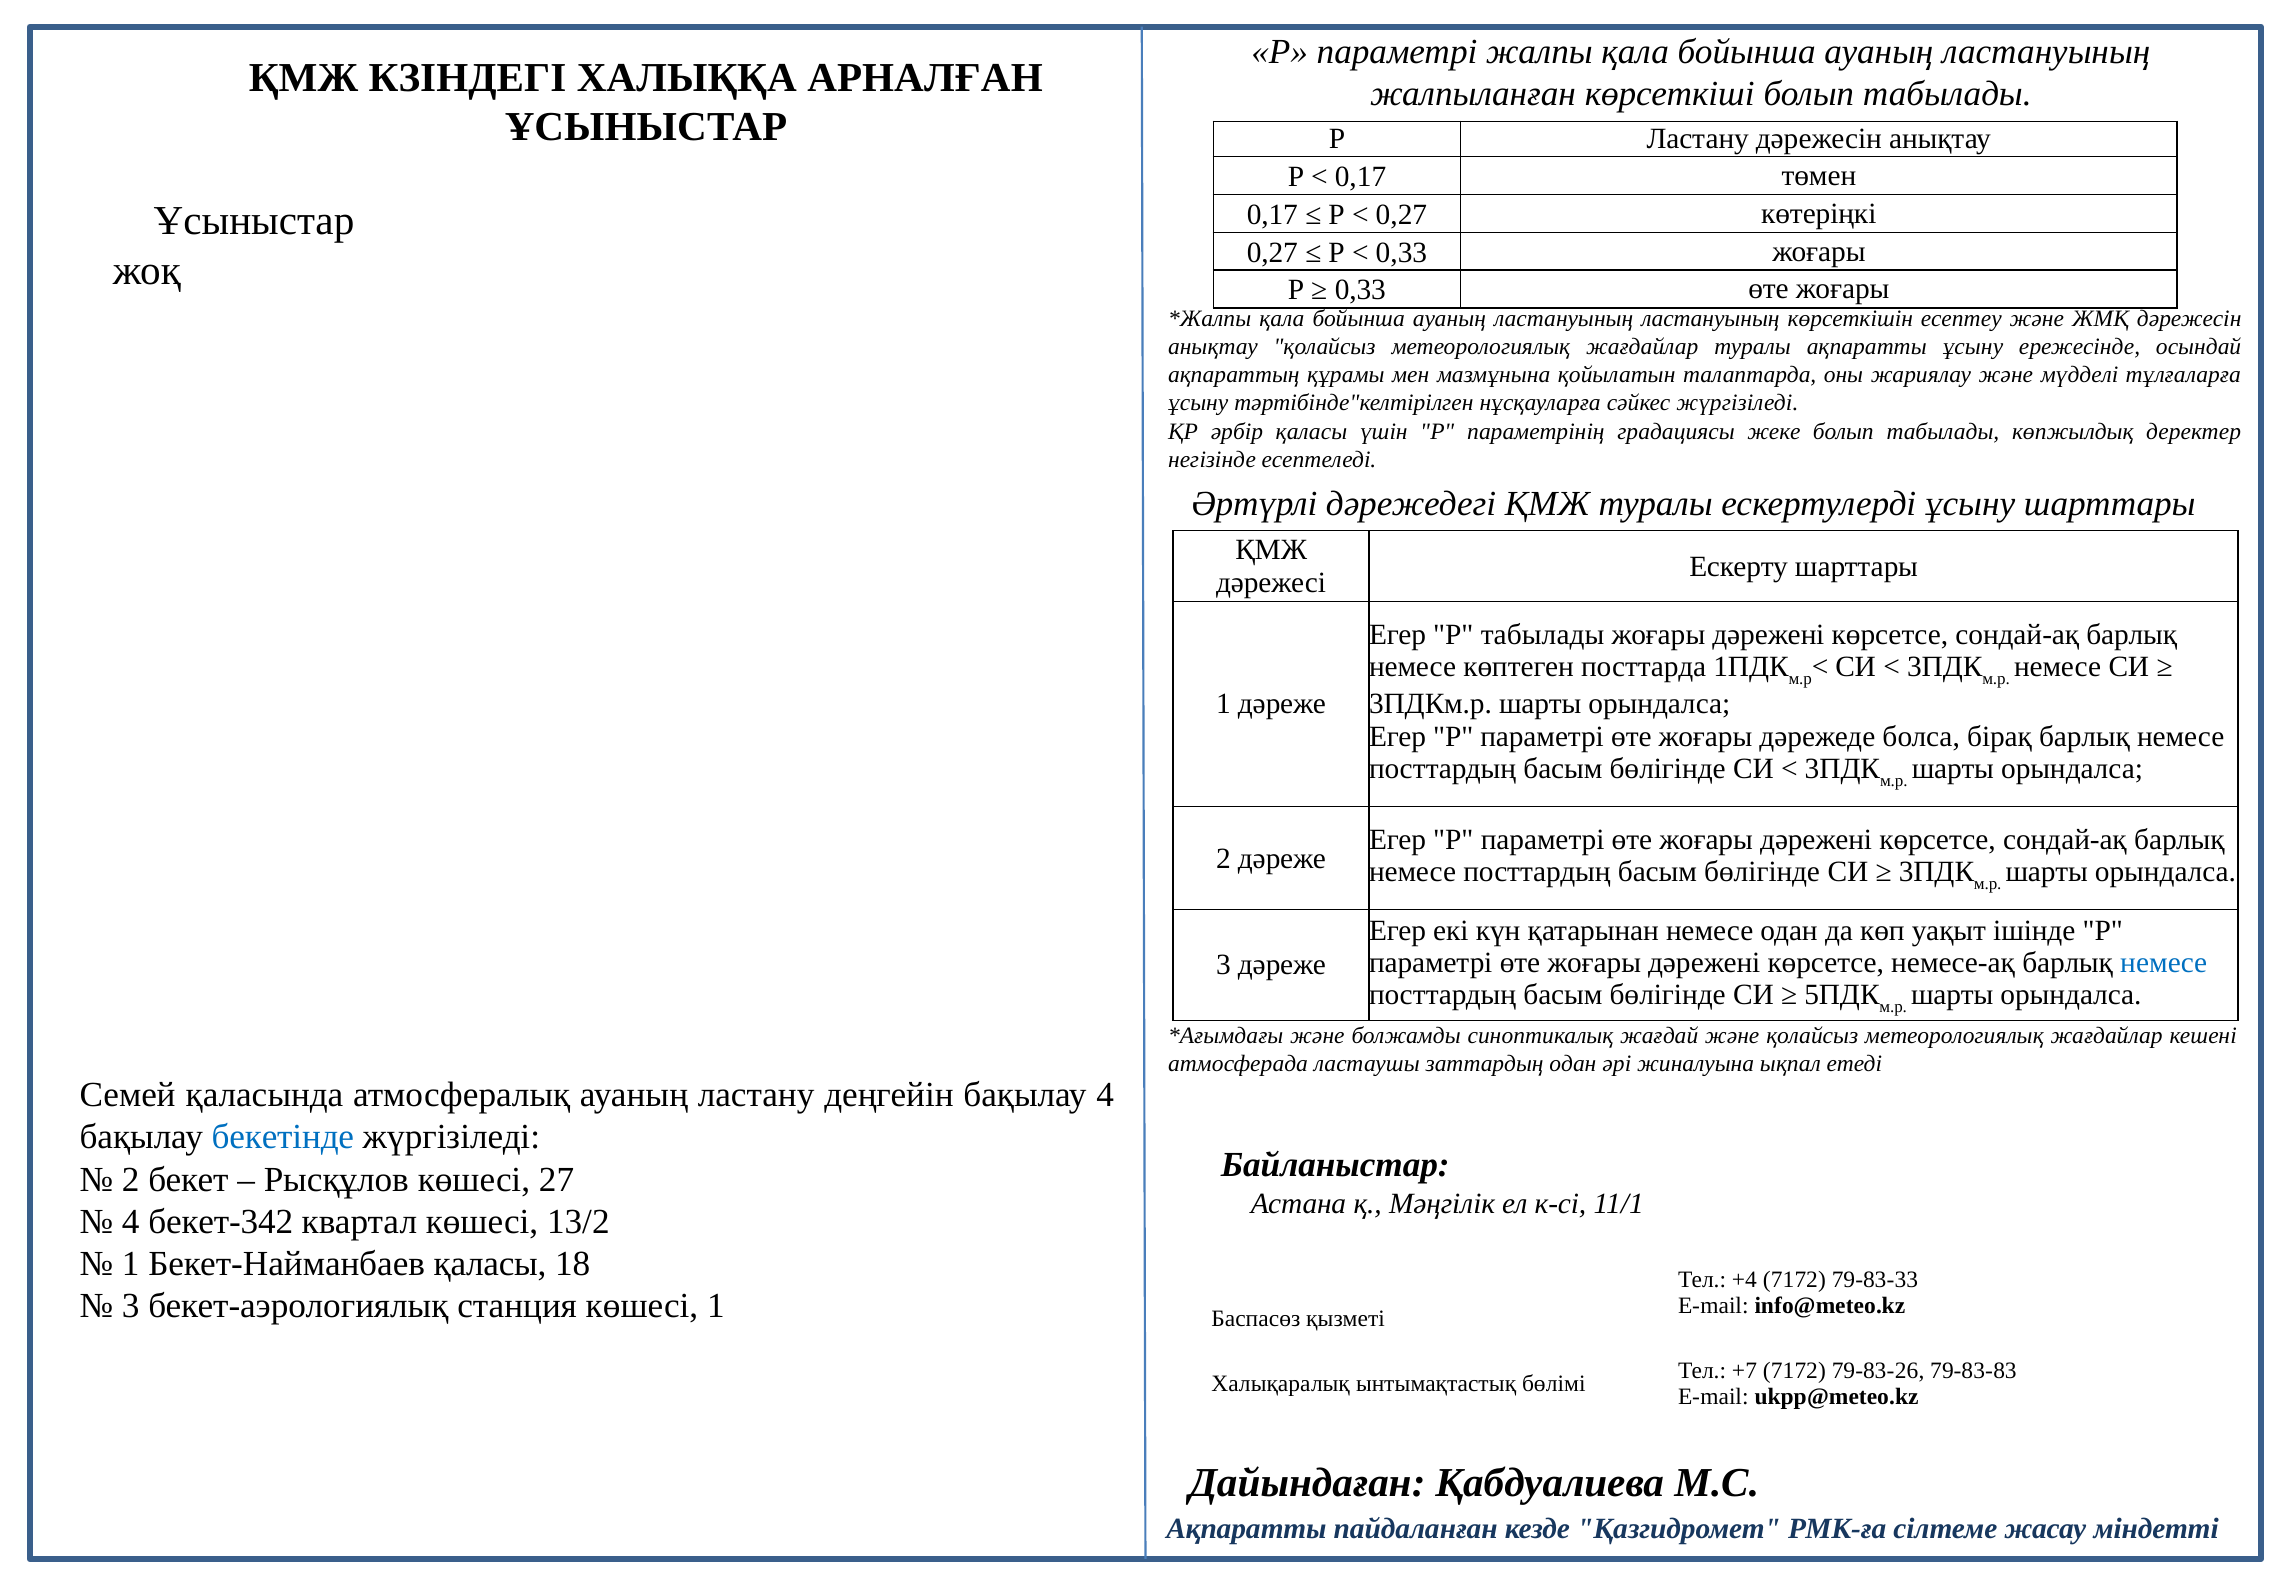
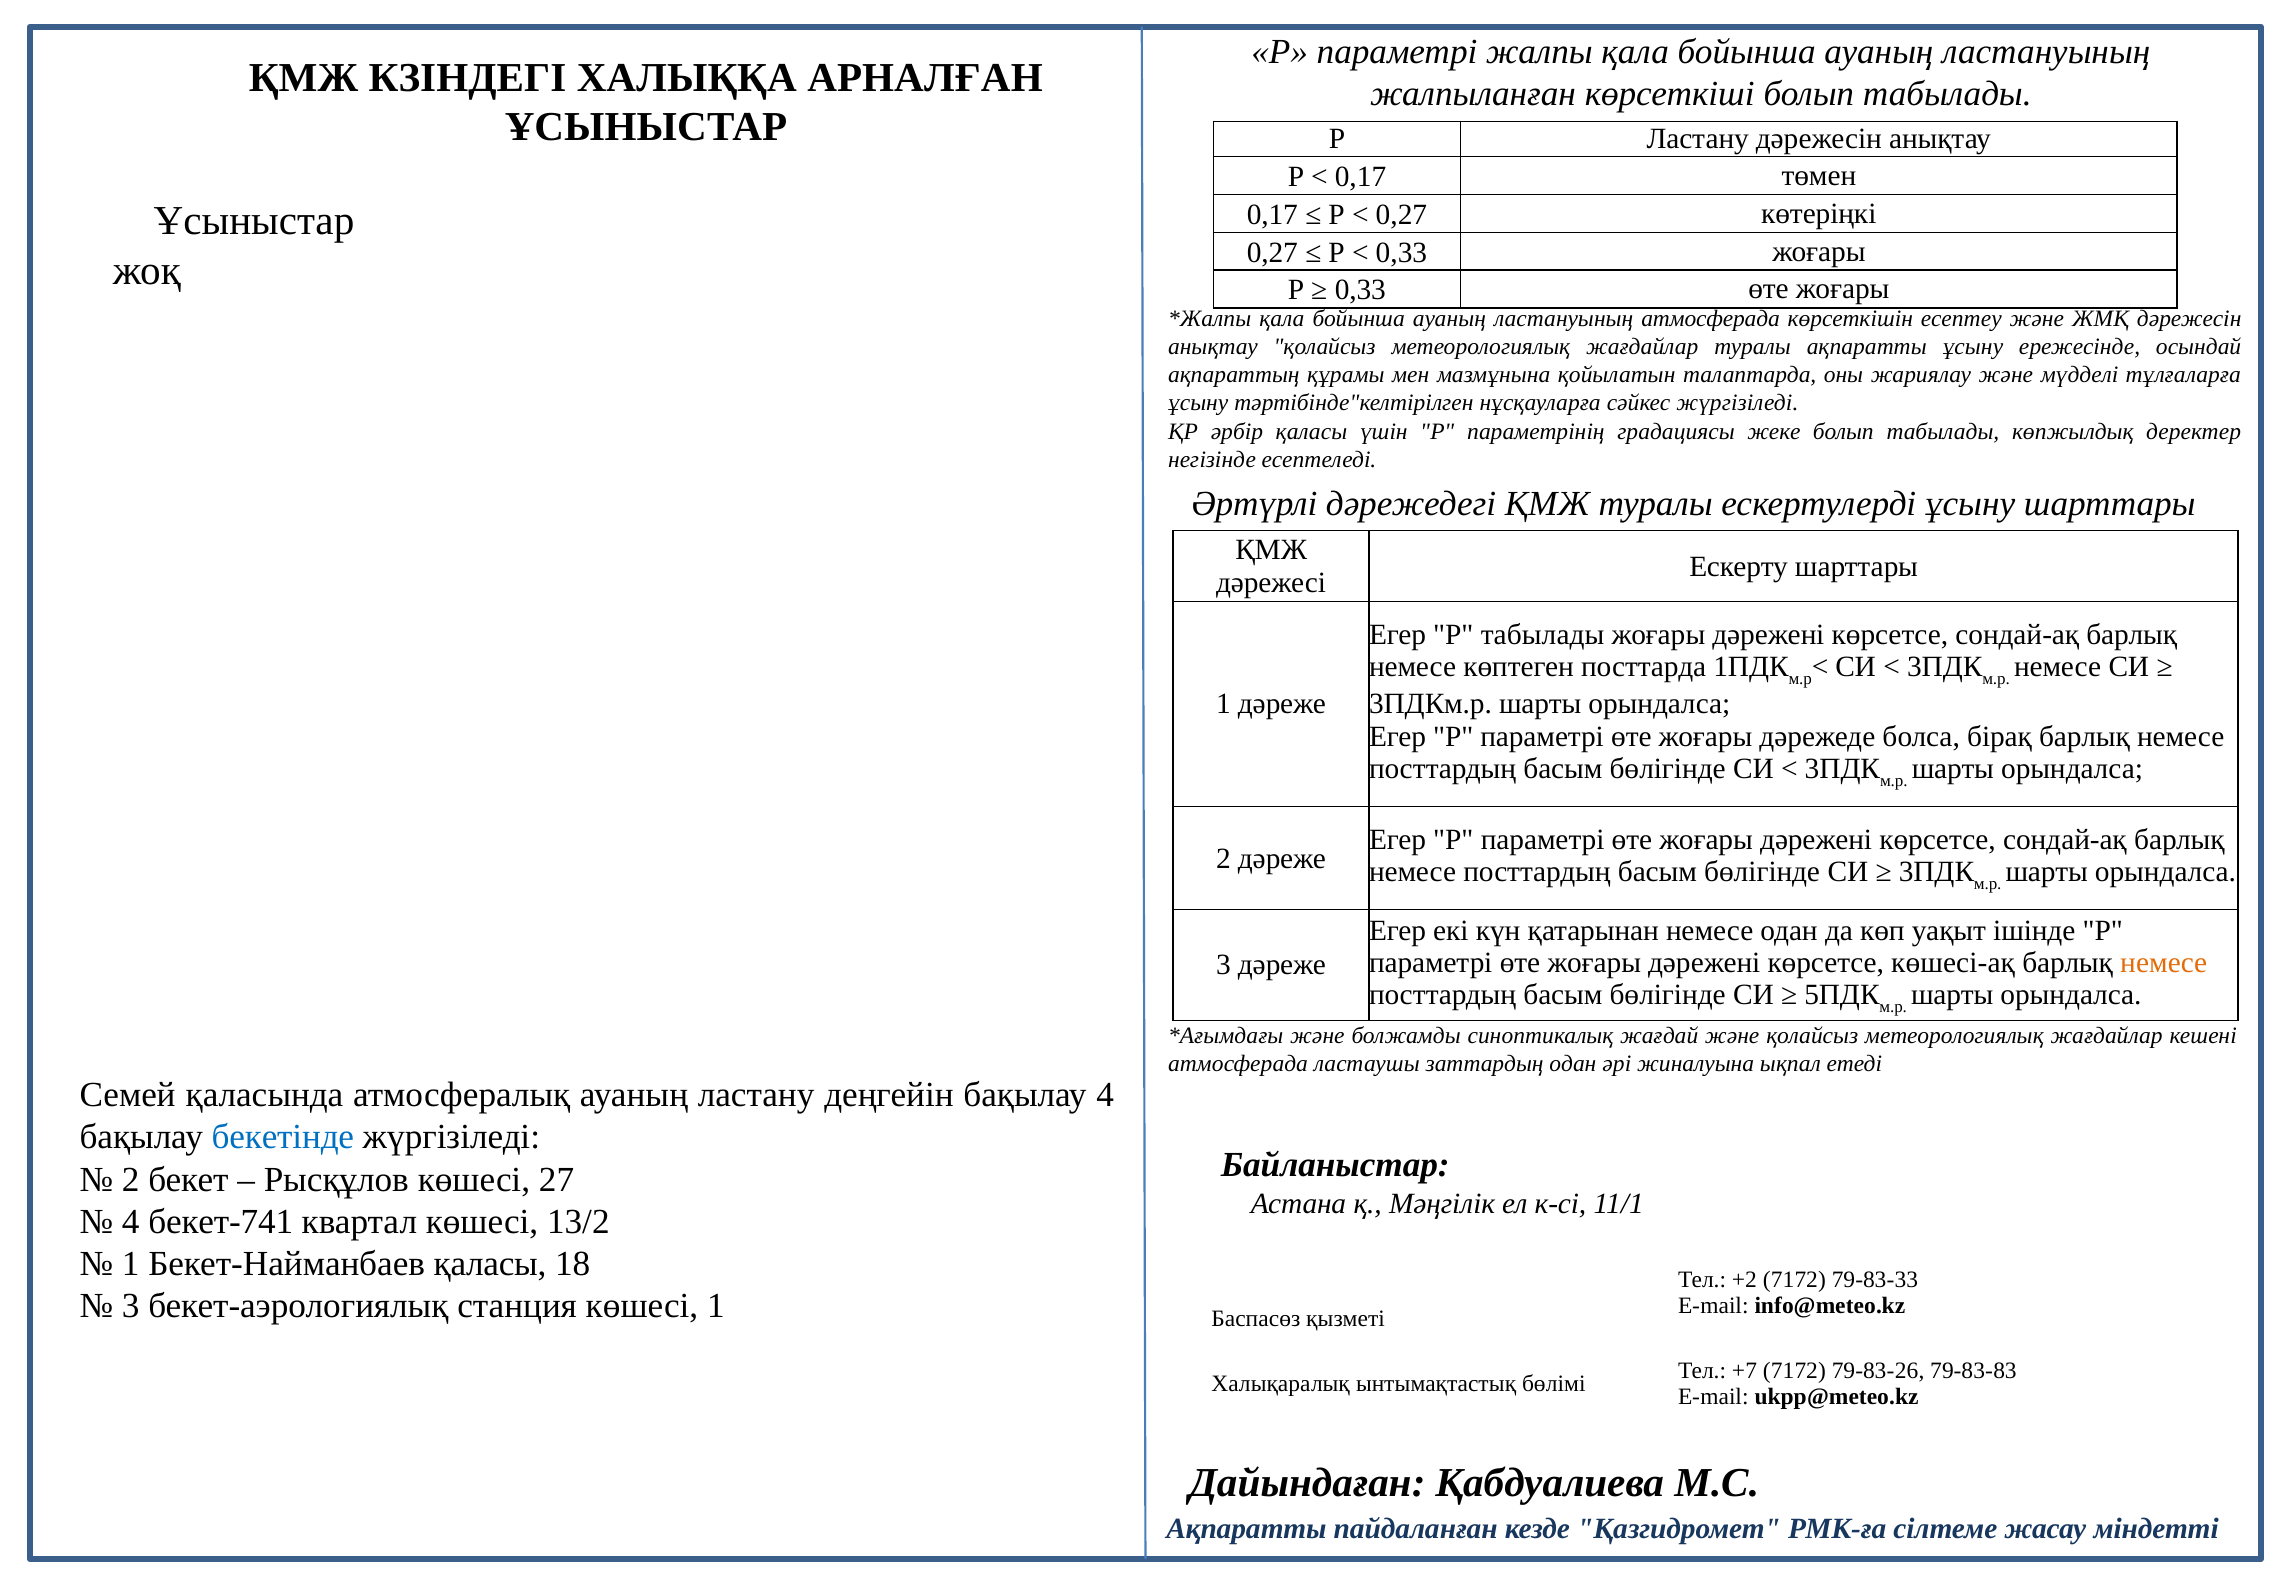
ластануының ластануының: ластануының -> атмосферада
немесе-ақ: немесе-ақ -> көшесі-ақ
немесе at (2164, 963) colour: blue -> orange
бекет-342: бекет-342 -> бекет-741
+4: +4 -> +2
